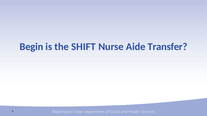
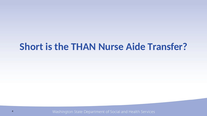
Begin: Begin -> Short
SHIFT: SHIFT -> THAN
